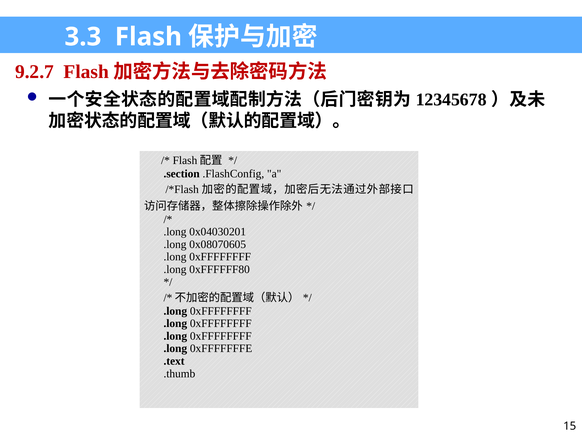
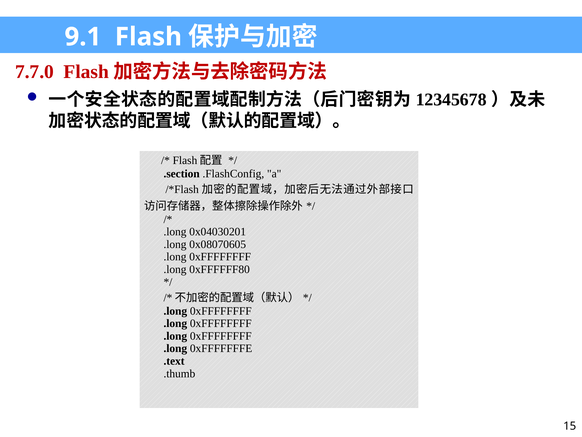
3.3: 3.3 -> 9.1
9.2.7: 9.2.7 -> 7.7.0
